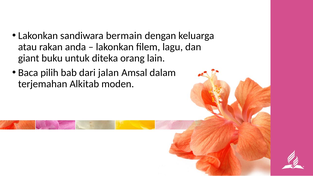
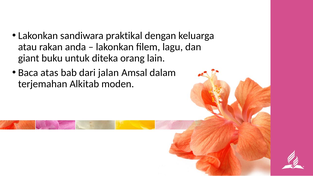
bermain: bermain -> praktikal
pilih: pilih -> atas
